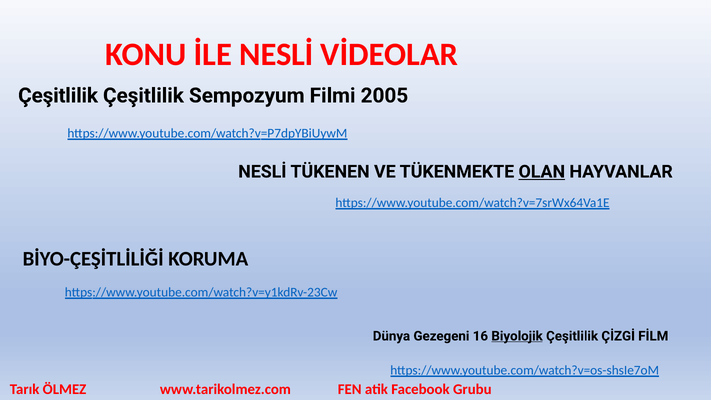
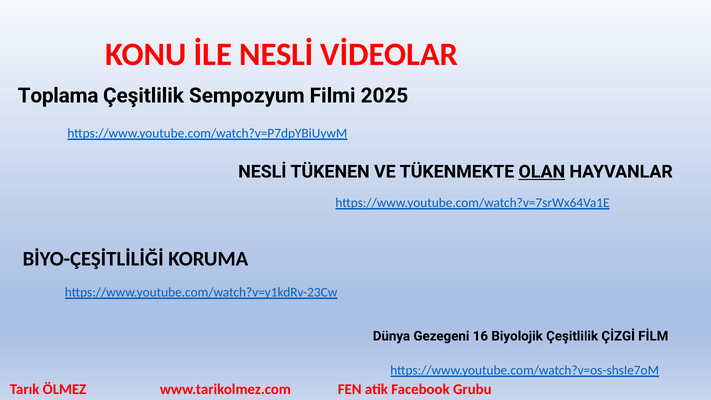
Çeşitlilik at (58, 96): Çeşitlilik -> Toplama
2005: 2005 -> 2025
Biyolojik underline: present -> none
